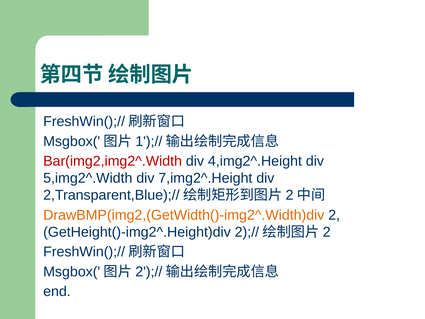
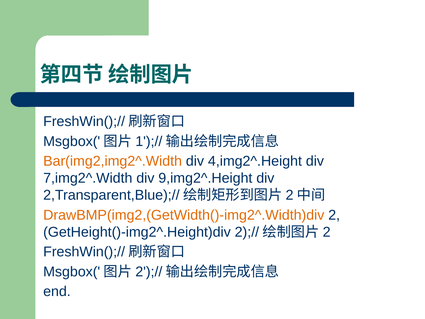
Bar(img2,img2^.Width colour: red -> orange
5,img2^.Width: 5,img2^.Width -> 7,img2^.Width
7,img2^.Height: 7,img2^.Height -> 9,img2^.Height
